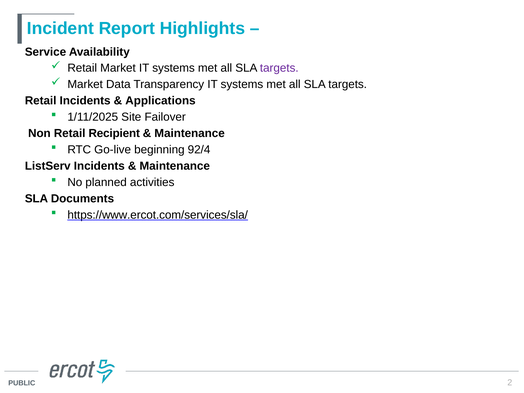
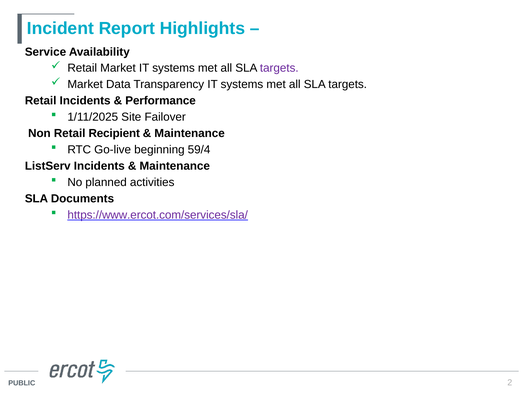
Applications: Applications -> Performance
92/4: 92/4 -> 59/4
https://www.ercot.com/services/sla/ colour: black -> purple
